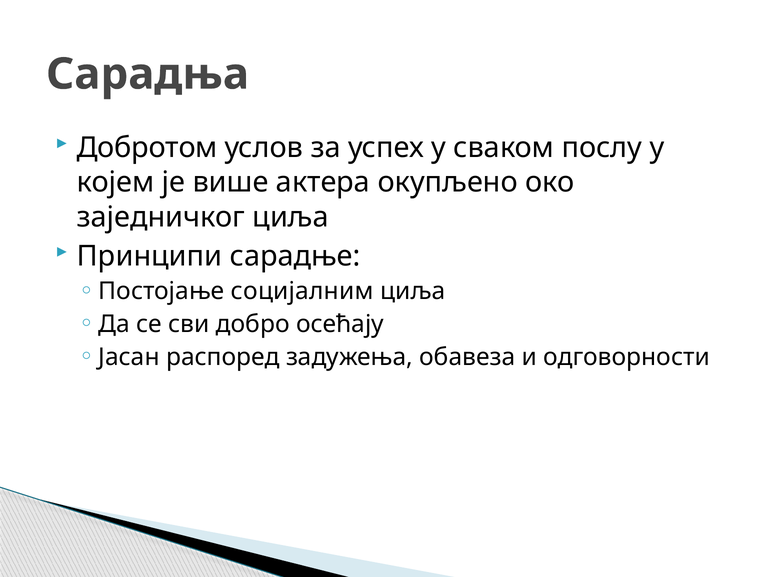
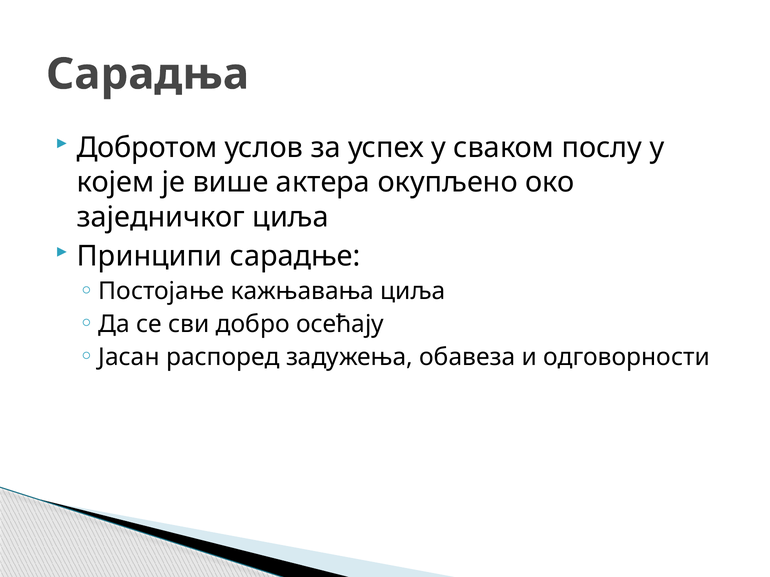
социјалним: социјалним -> кажњавања
